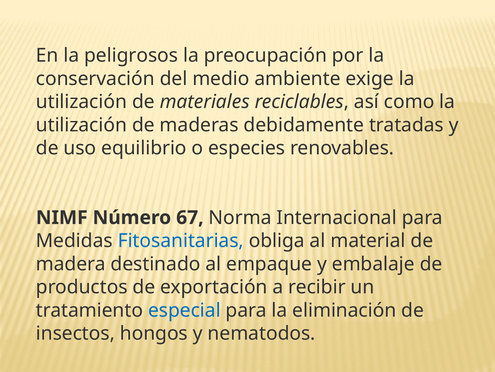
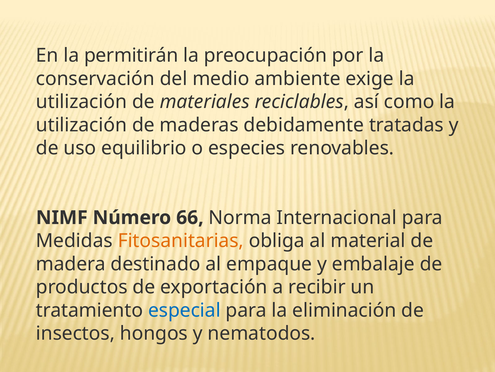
peligrosos: peligrosos -> permitirán
67: 67 -> 66
Fitosanitarias colour: blue -> orange
